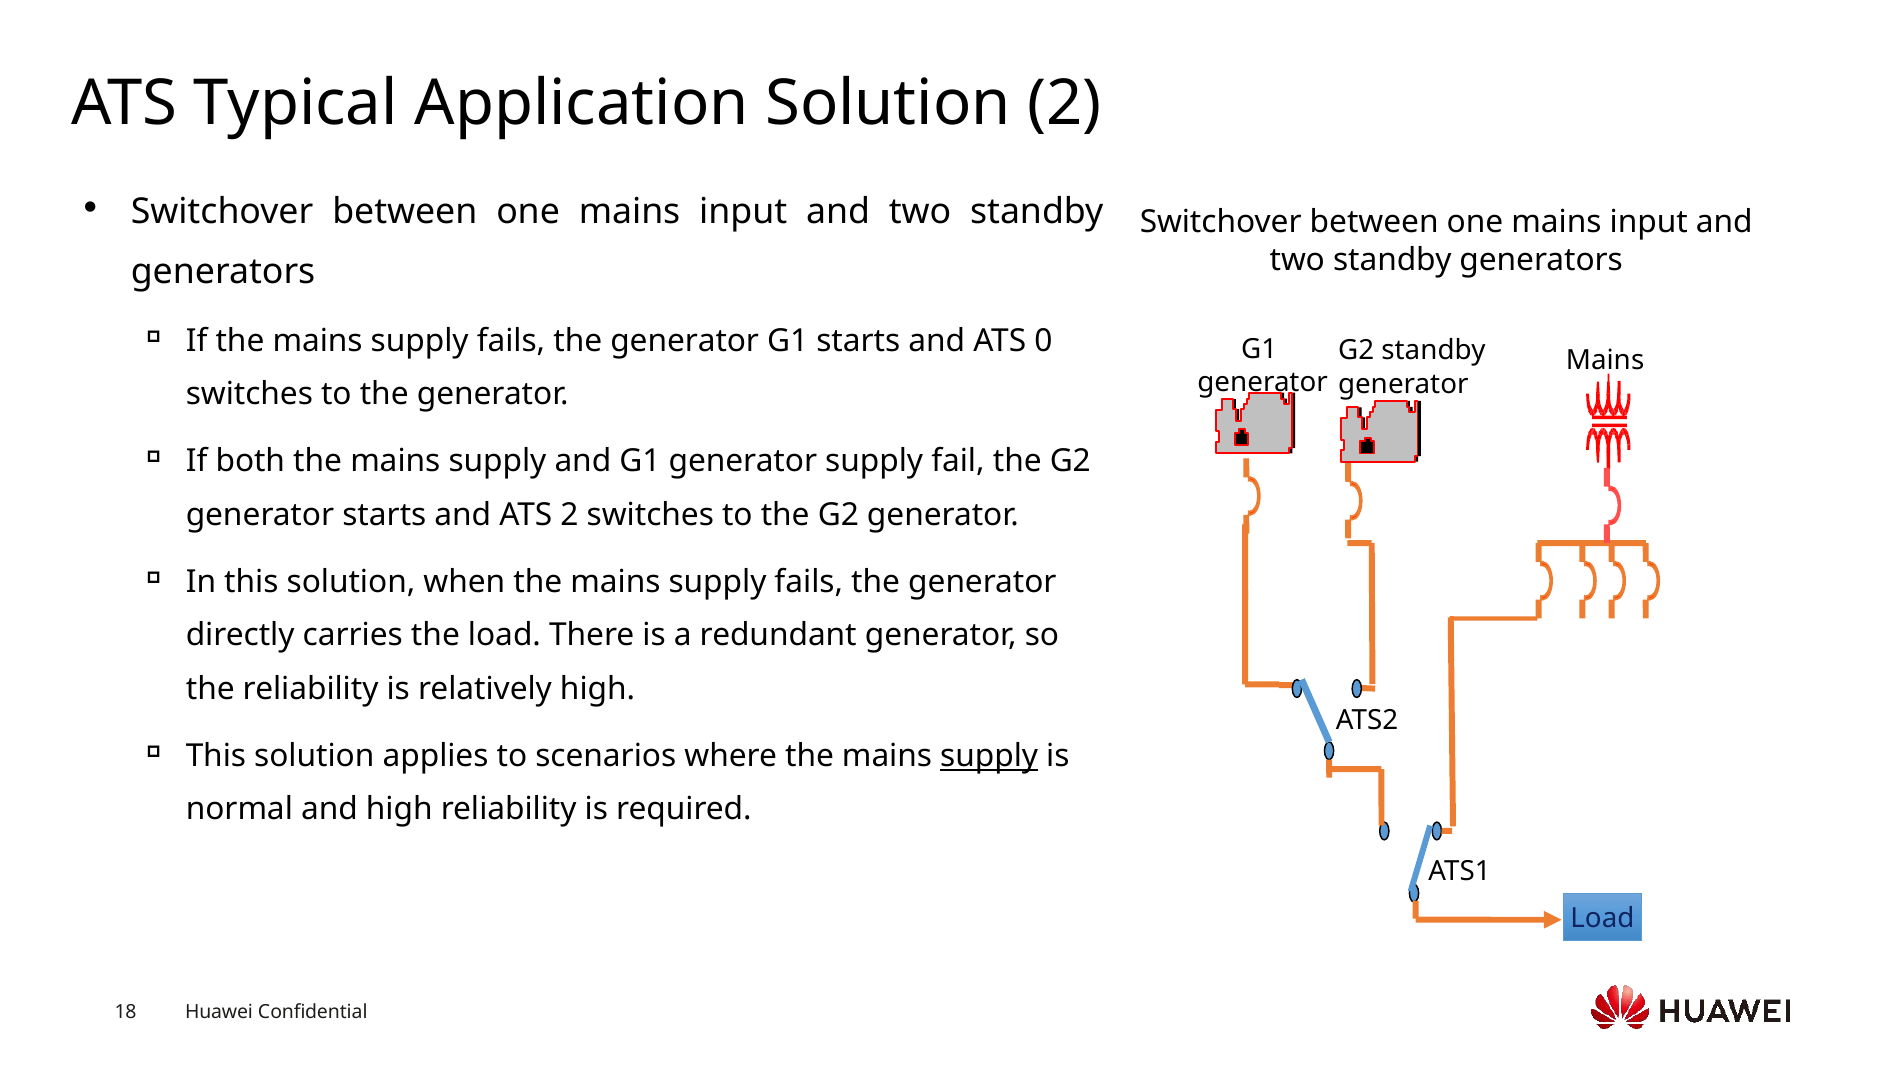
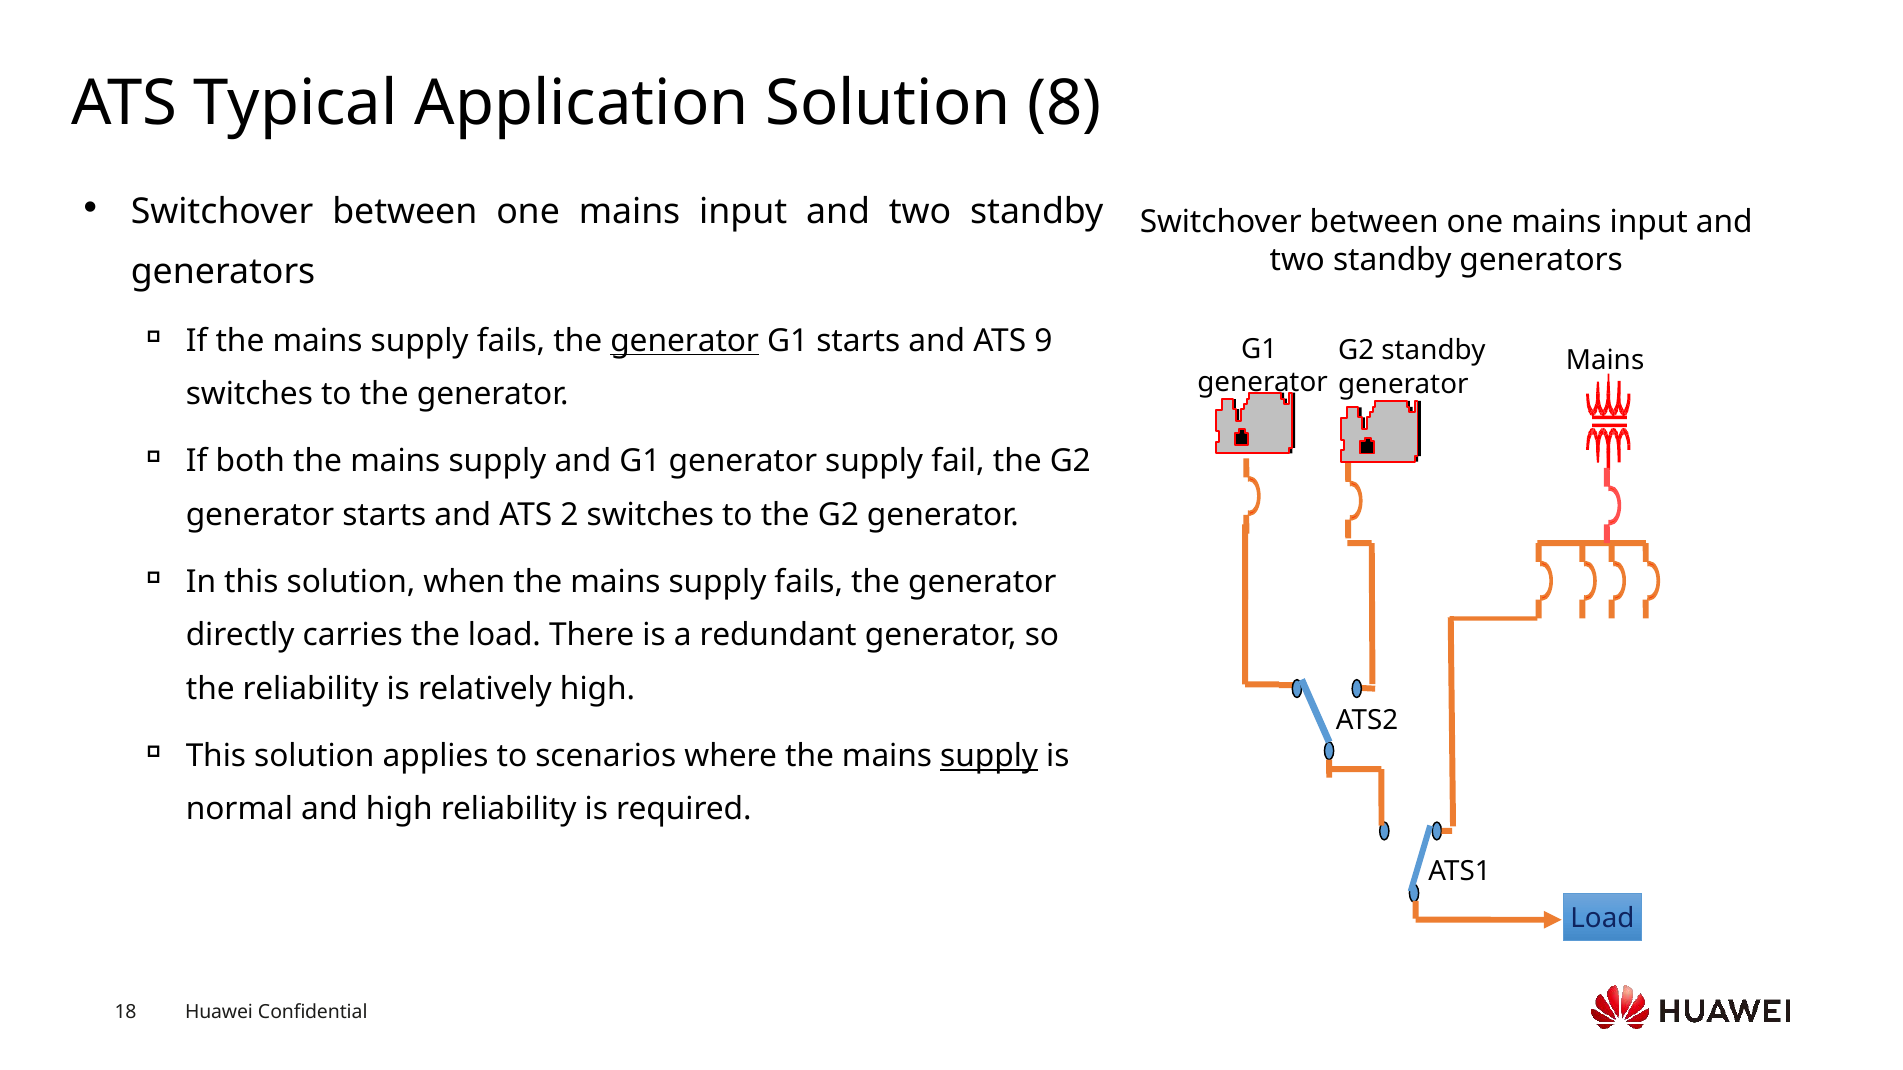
Solution 2: 2 -> 8
generator at (685, 341) underline: none -> present
0: 0 -> 9
